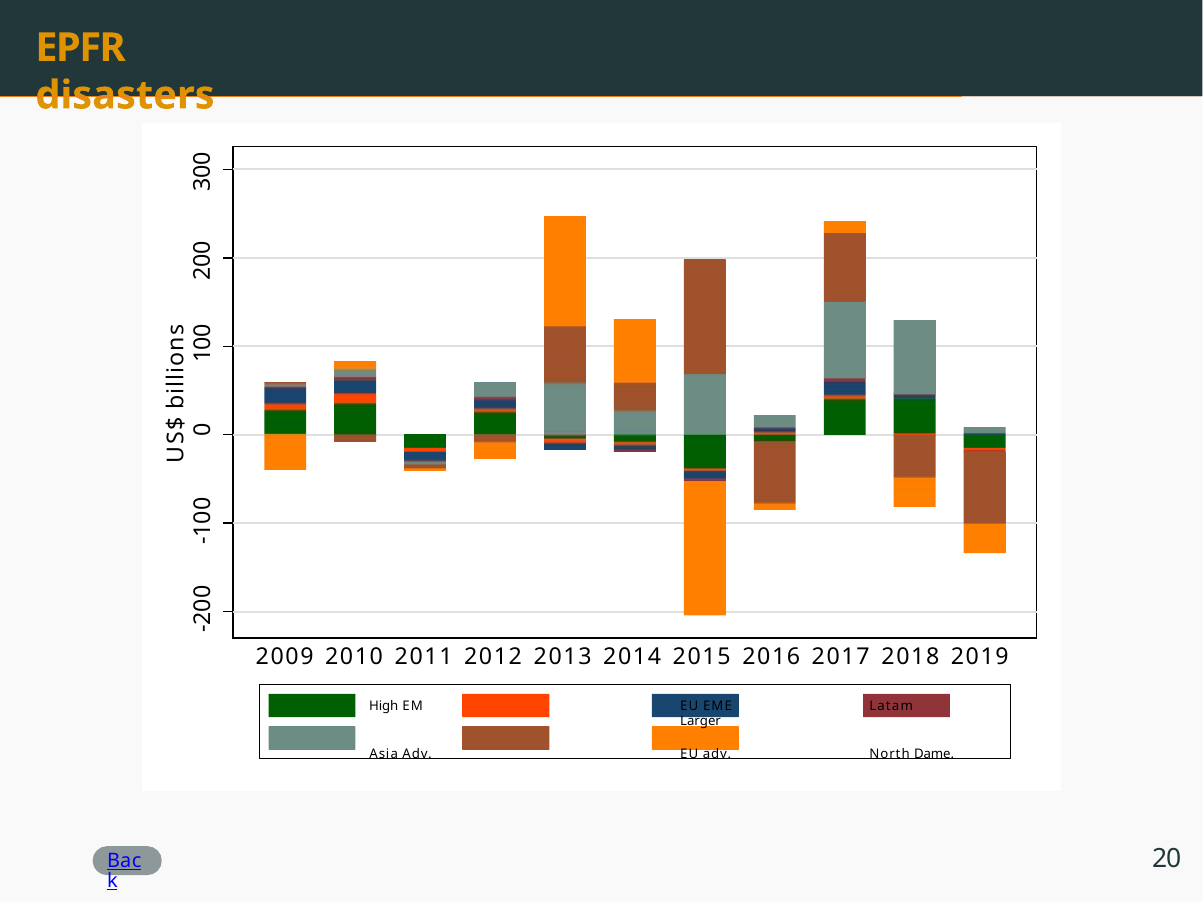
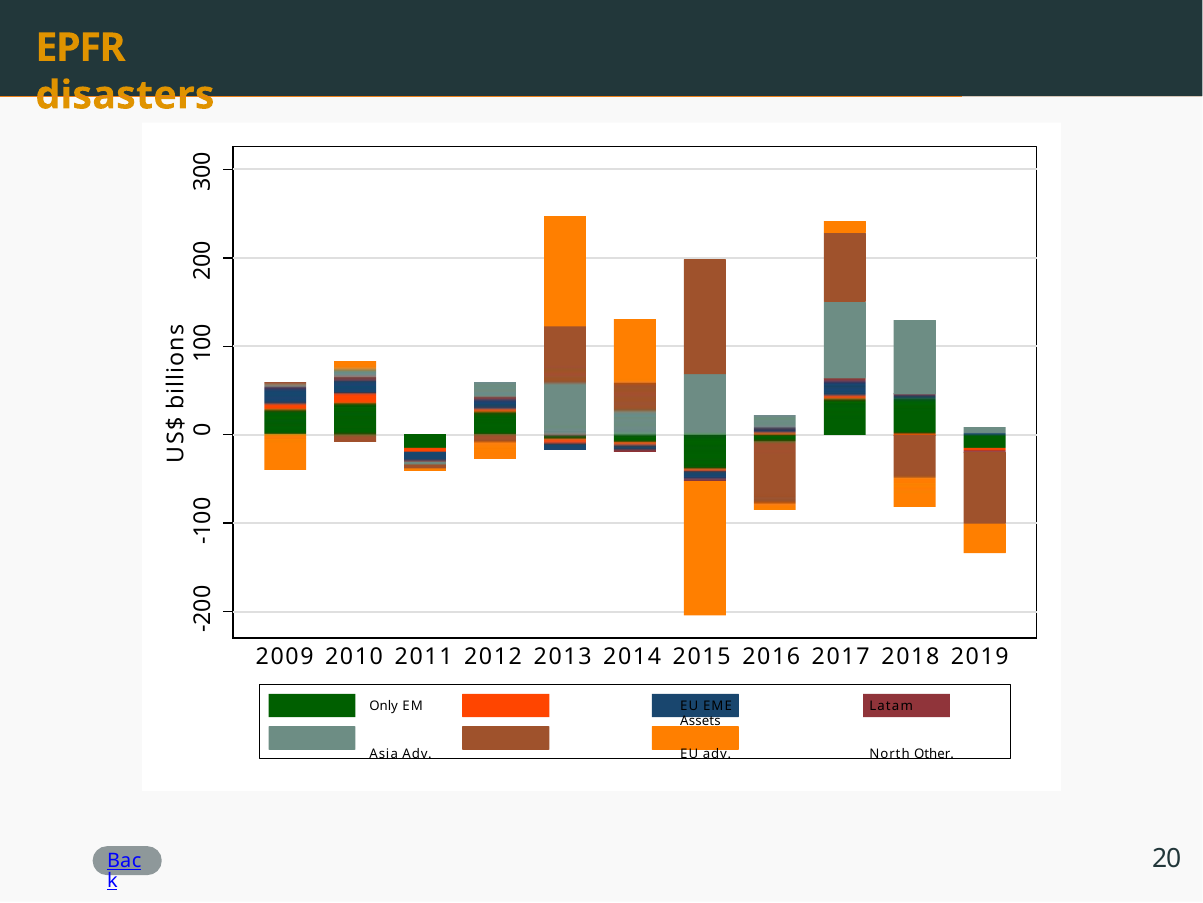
High: High -> Only
Larger: Larger -> Assets
Dame: Dame -> Other
